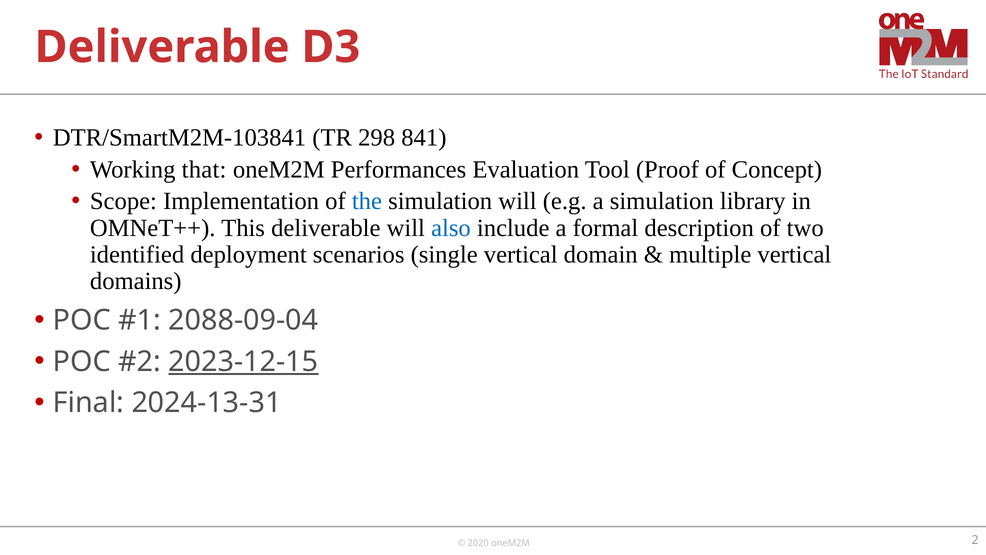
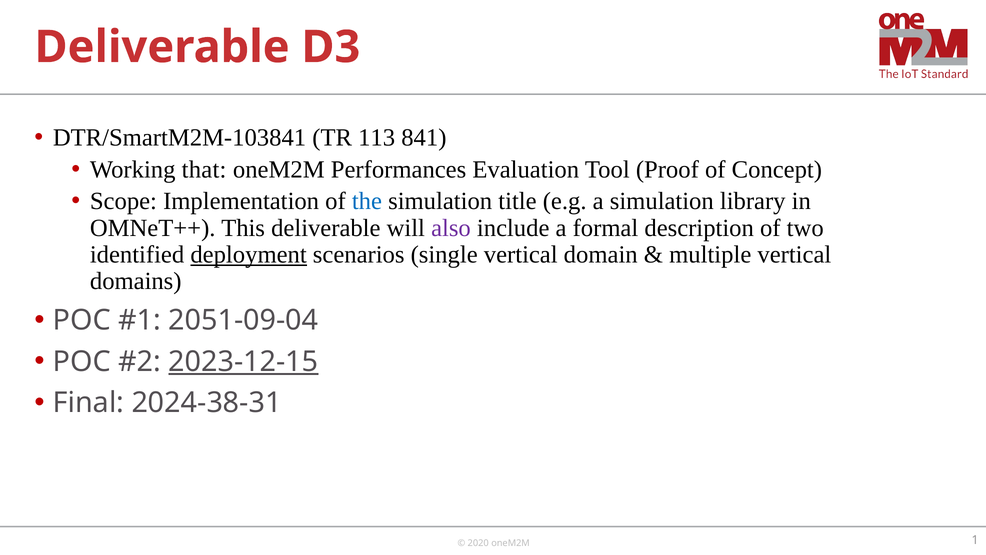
298: 298 -> 113
simulation will: will -> title
also colour: blue -> purple
deployment underline: none -> present
2088-09-04: 2088-09-04 -> 2051-09-04
2024-13-31: 2024-13-31 -> 2024-38-31
2: 2 -> 1
